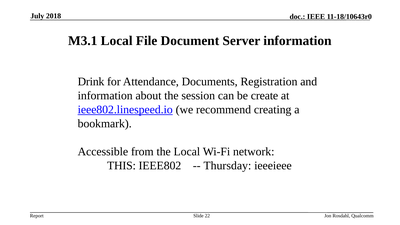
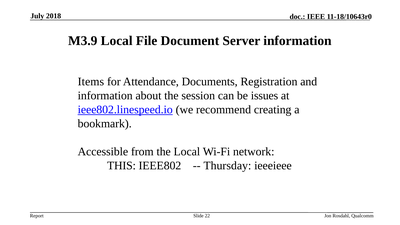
M3.1: M3.1 -> M3.9
Drink: Drink -> Items
create: create -> issues
